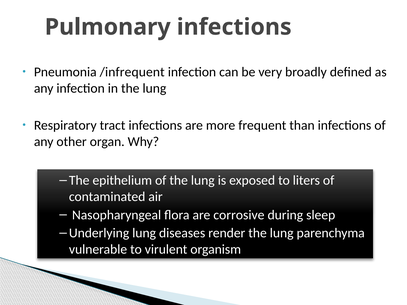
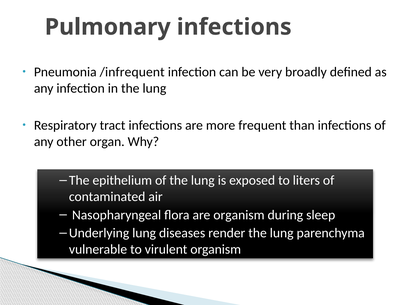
are corrosive: corrosive -> organism
